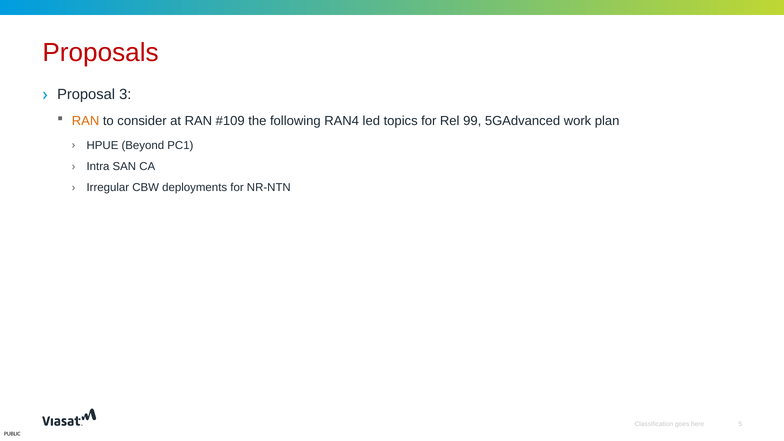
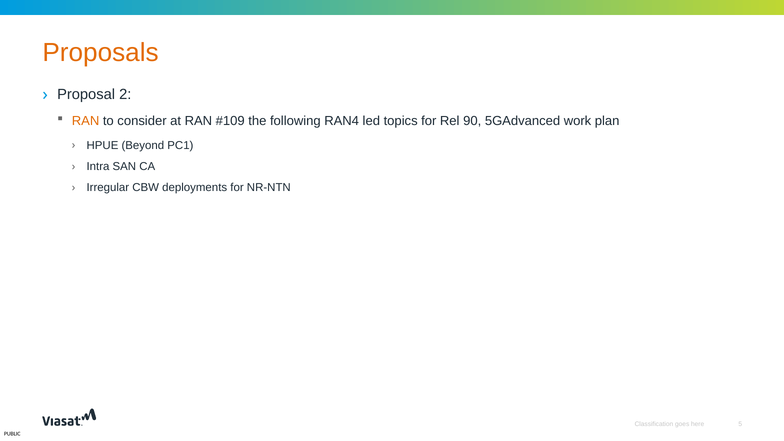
Proposals colour: red -> orange
3: 3 -> 2
99: 99 -> 90
